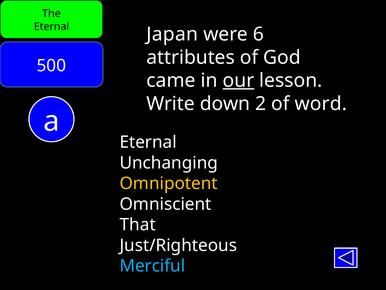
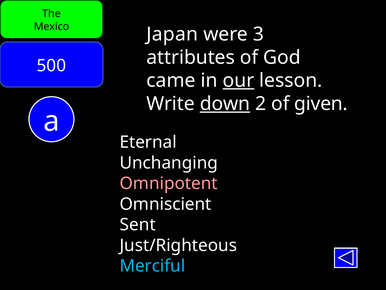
Eternal at (51, 26): Eternal -> Mexico
6: 6 -> 3
down underline: none -> present
word: word -> given
Omnipotent colour: yellow -> pink
That: That -> Sent
